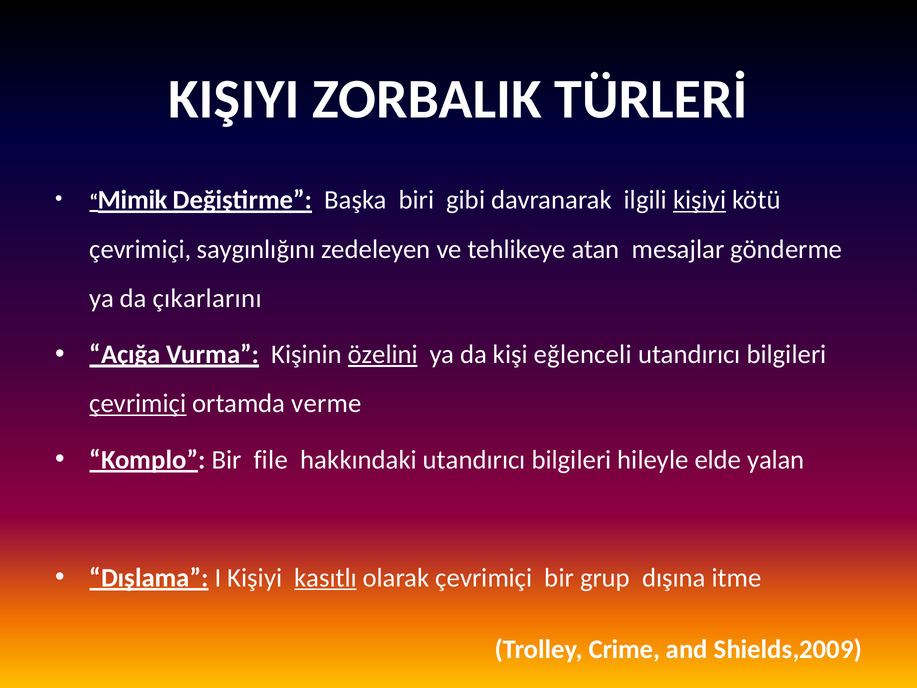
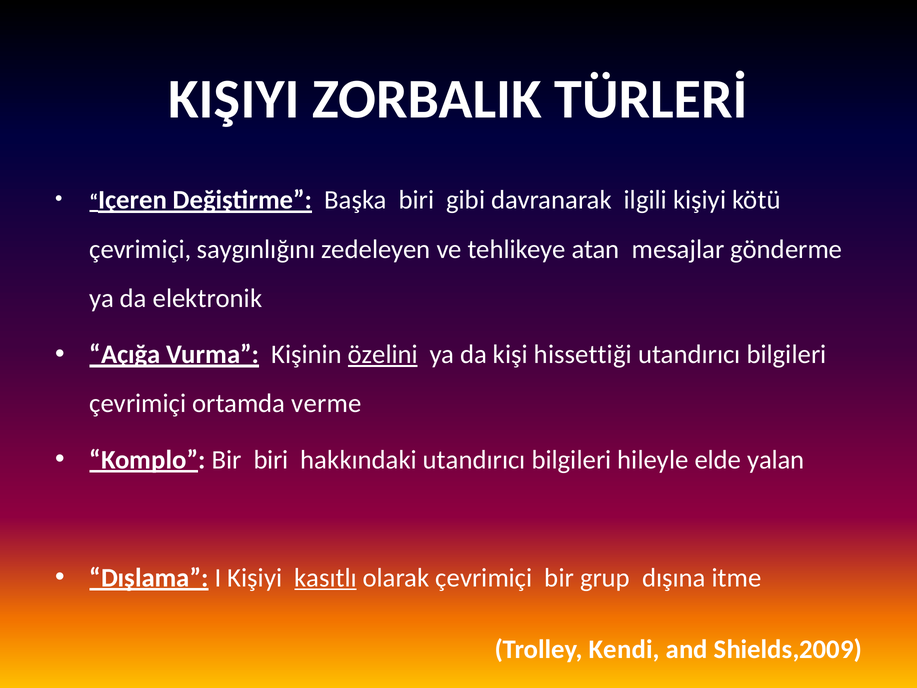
Mimik: Mimik -> Içeren
kişiyi at (700, 200) underline: present -> none
çıkarlarını: çıkarlarını -> elektronik
eğlenceli: eğlenceli -> hissettiği
çevrimiçi at (138, 403) underline: present -> none
Bir file: file -> biri
Crime: Crime -> Kendi
